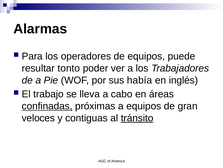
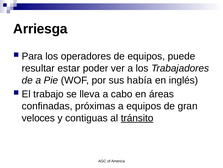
Alarmas: Alarmas -> Arriesga
tonto: tonto -> estar
confinadas underline: present -> none
